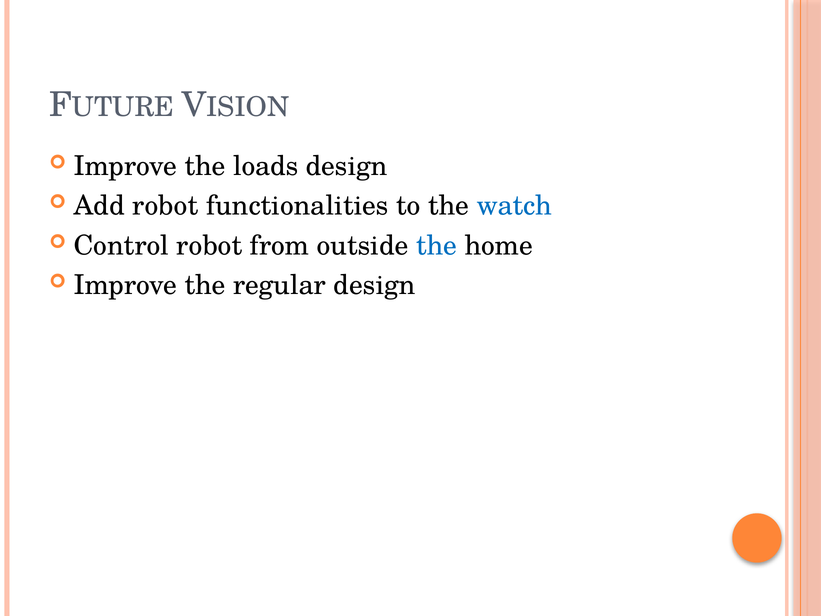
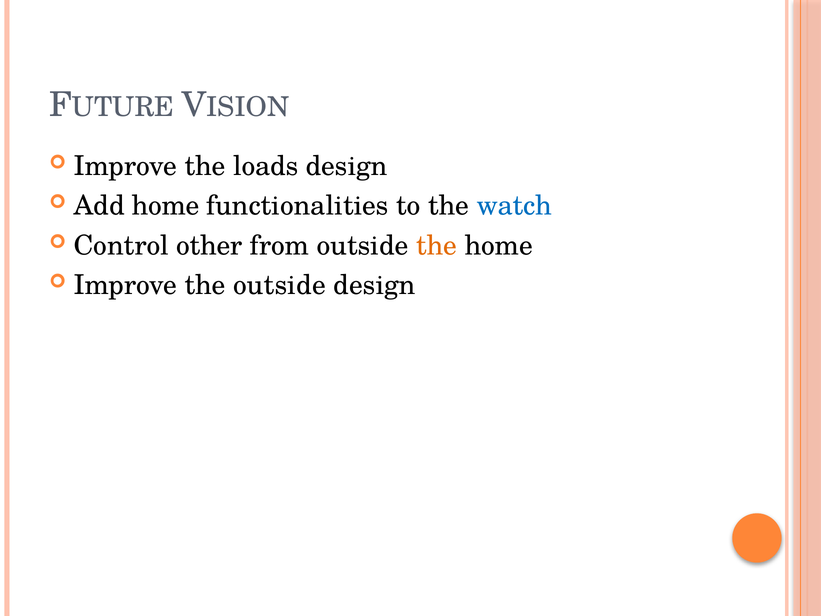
Add robot: robot -> home
Control robot: robot -> other
the at (437, 245) colour: blue -> orange
the regular: regular -> outside
